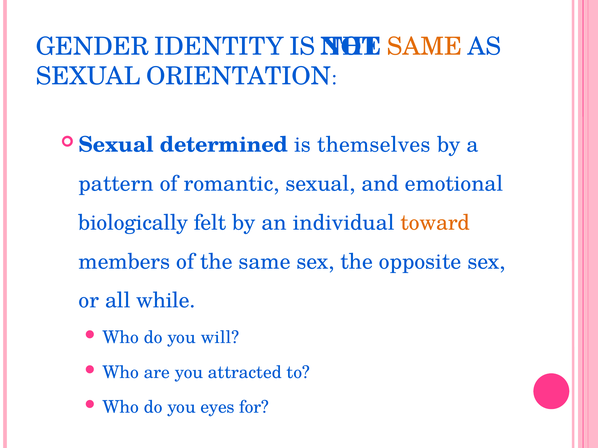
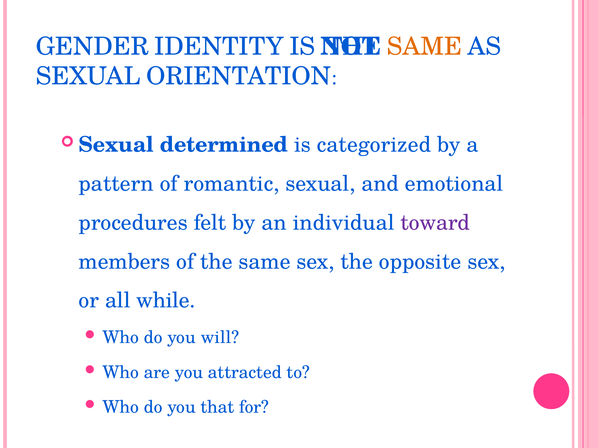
themselves: themselves -> categorized
biologically: biologically -> procedures
toward colour: orange -> purple
eyes: eyes -> that
